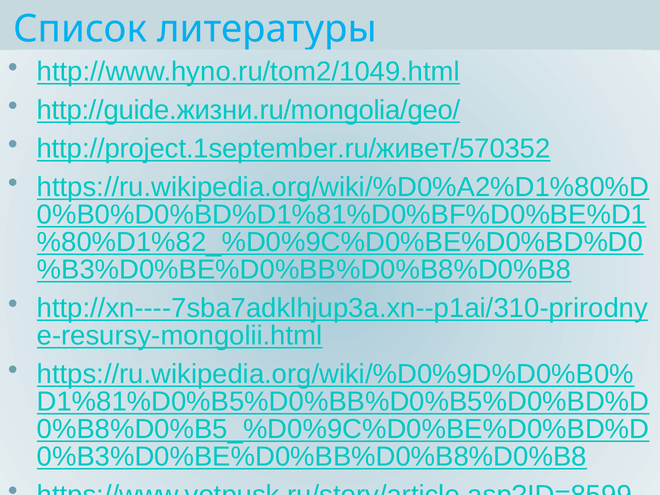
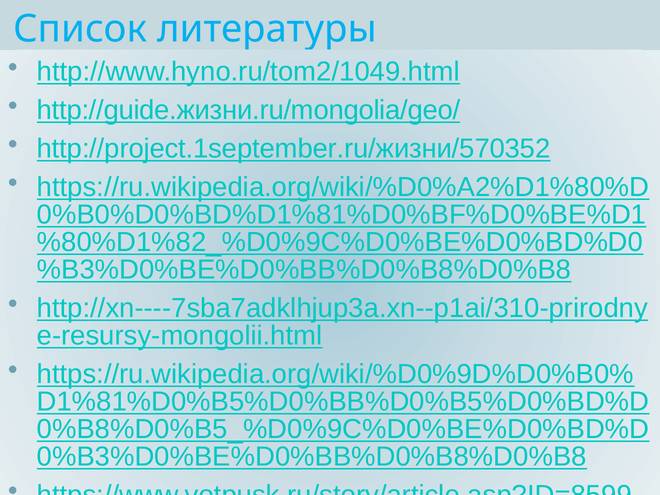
http://project.1september.ru/живет/570352: http://project.1september.ru/живет/570352 -> http://project.1september.ru/жизни/570352
